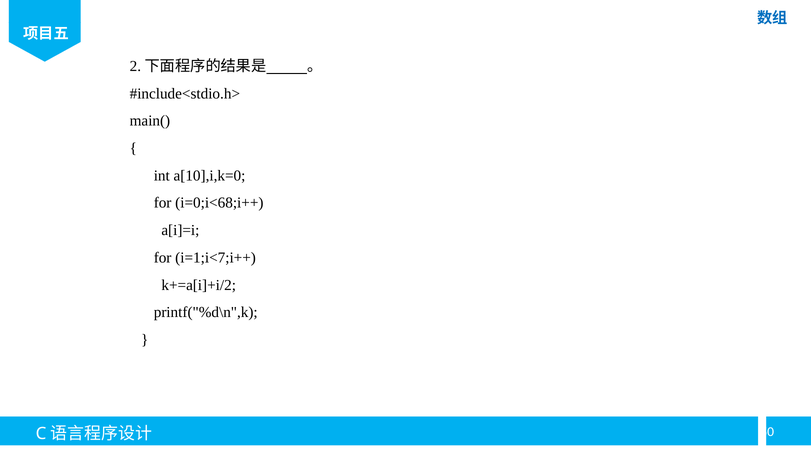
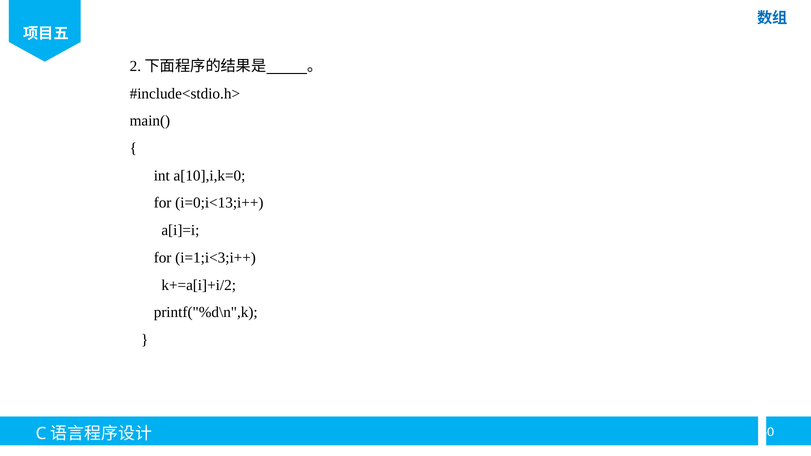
i=0;i<68;i++: i=0;i<68;i++ -> i=0;i<13;i++
i=1;i<7;i++: i=1;i<7;i++ -> i=1;i<3;i++
